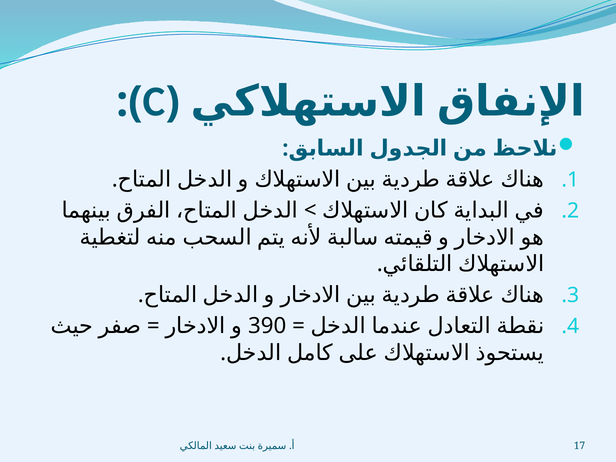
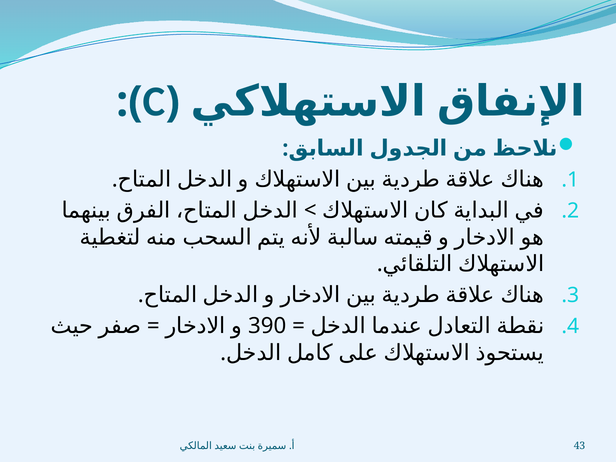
17: 17 -> 43
